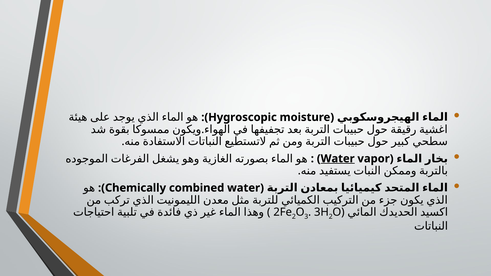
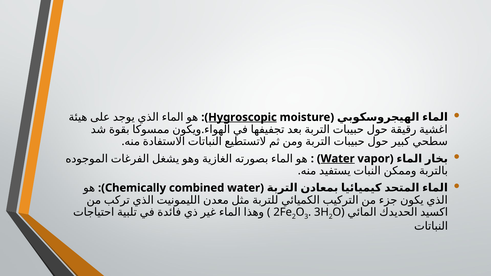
Hygroscopic underline: none -> present
